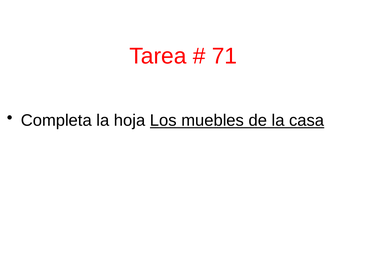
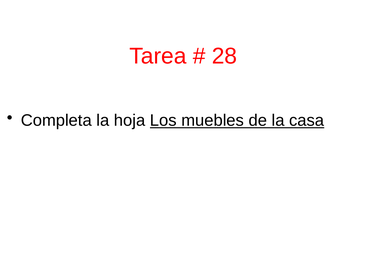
71: 71 -> 28
